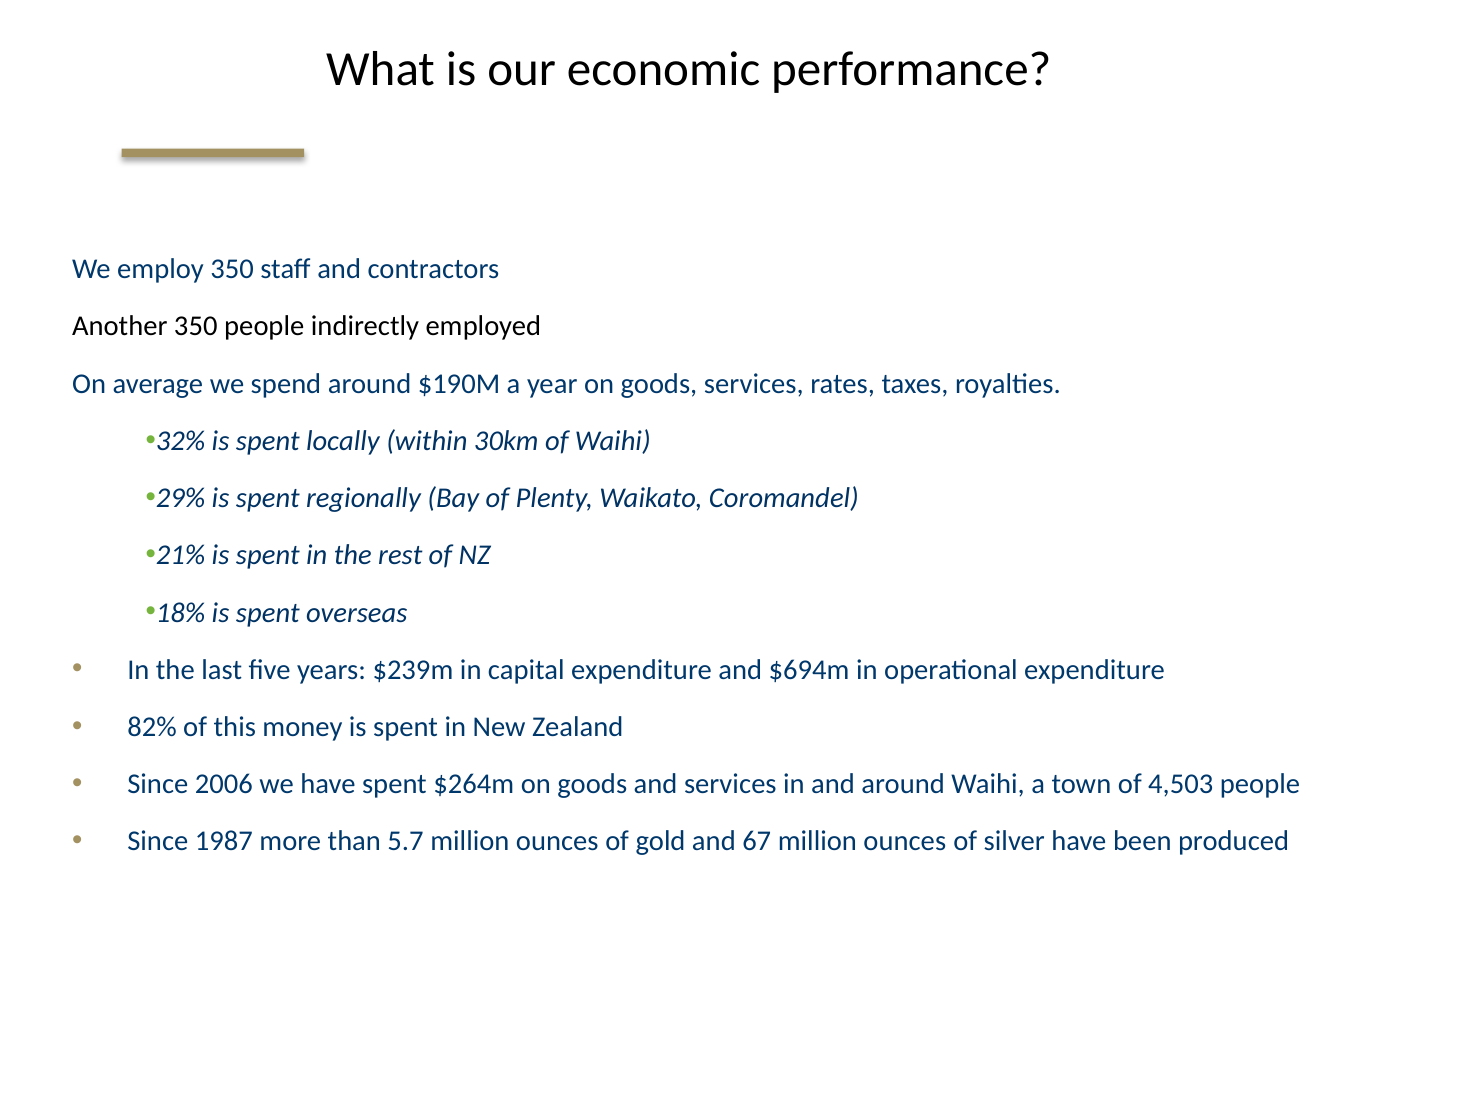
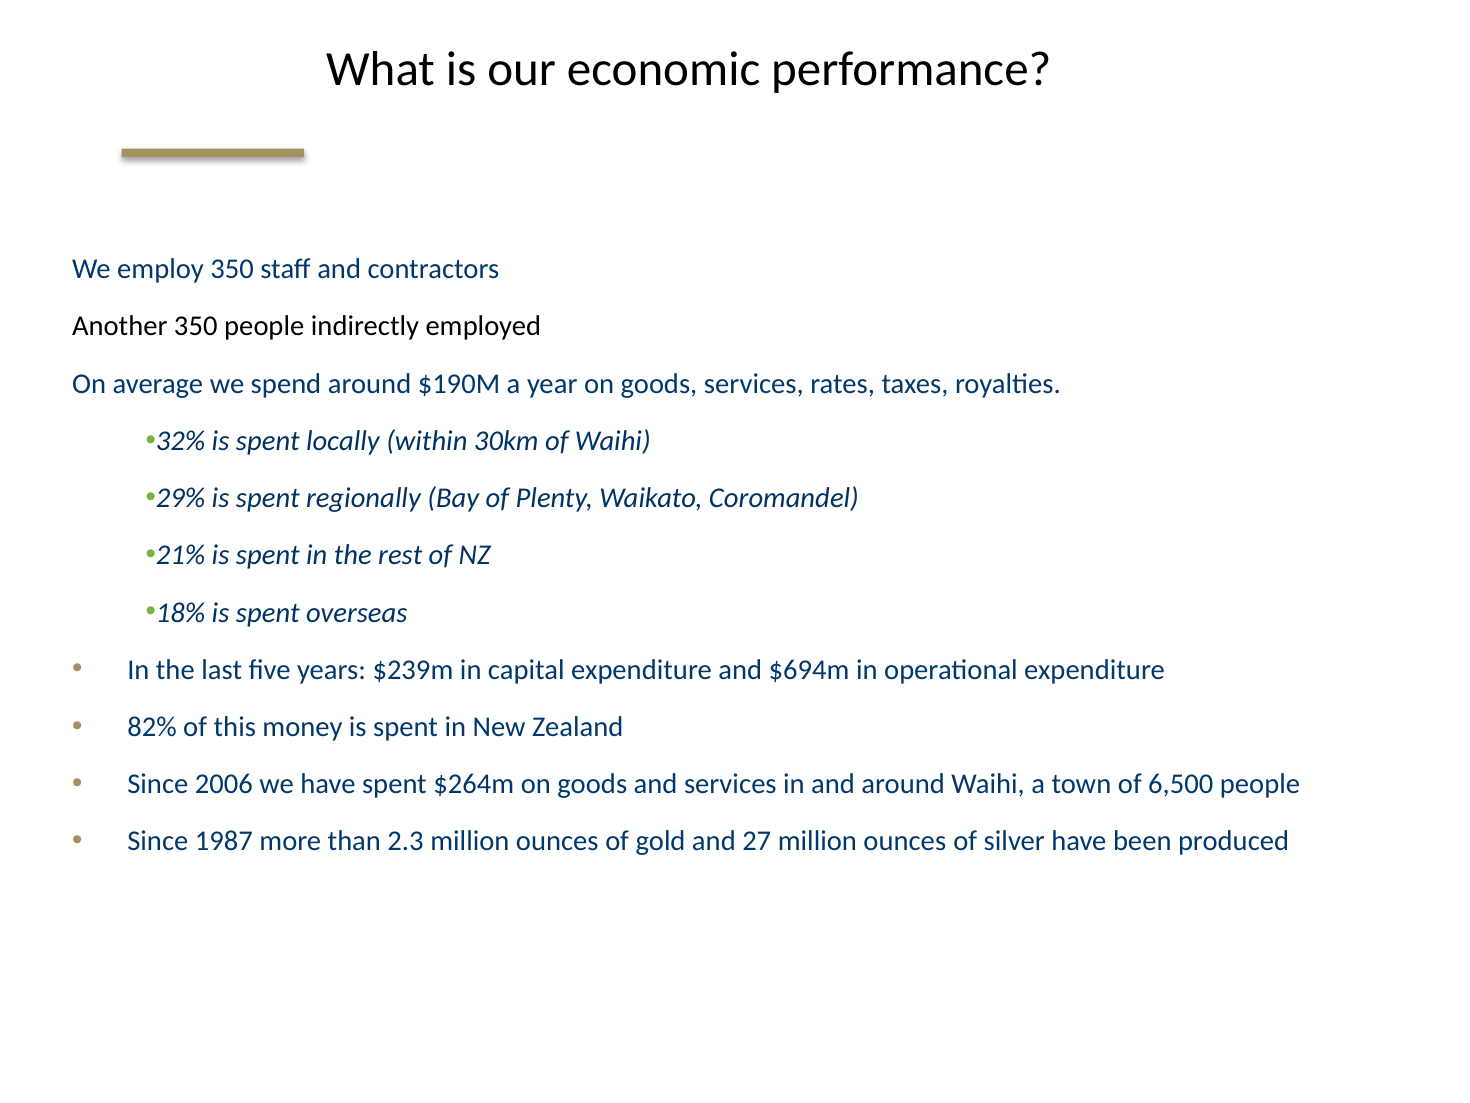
4,503: 4,503 -> 6,500
5.7: 5.7 -> 2.3
67: 67 -> 27
